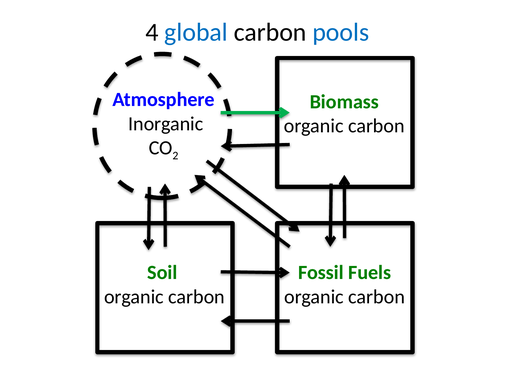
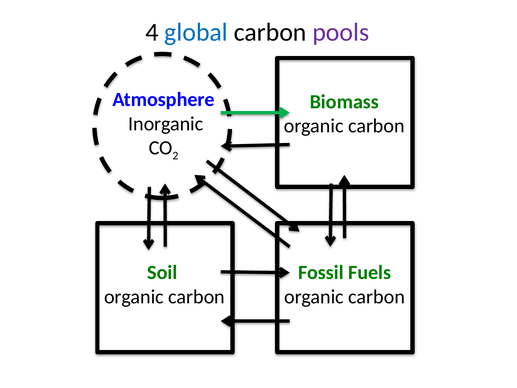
pools colour: blue -> purple
